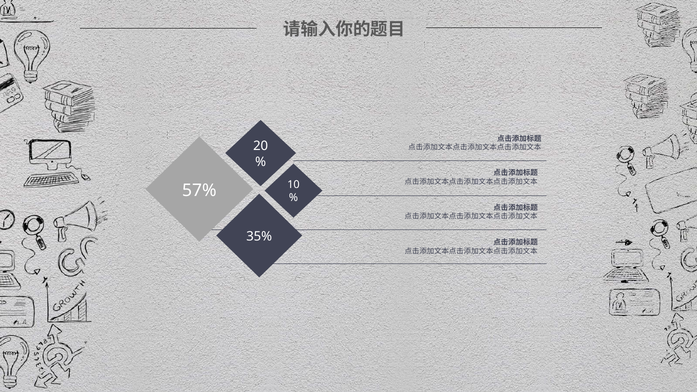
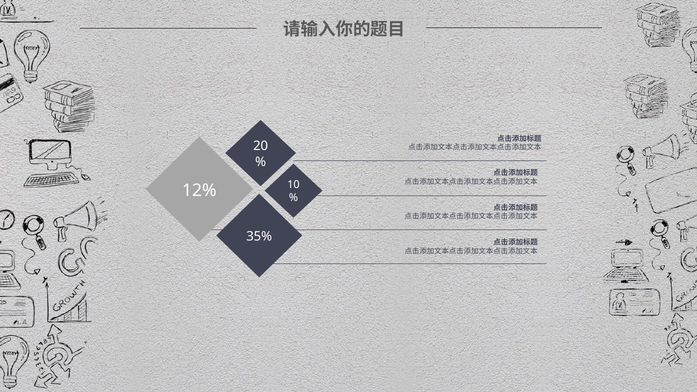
57%: 57% -> 12%
